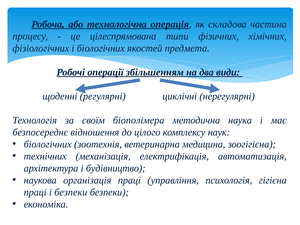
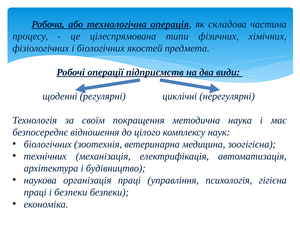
збільшенням: збільшенням -> підприємств
біополімера: біополімера -> покращення
